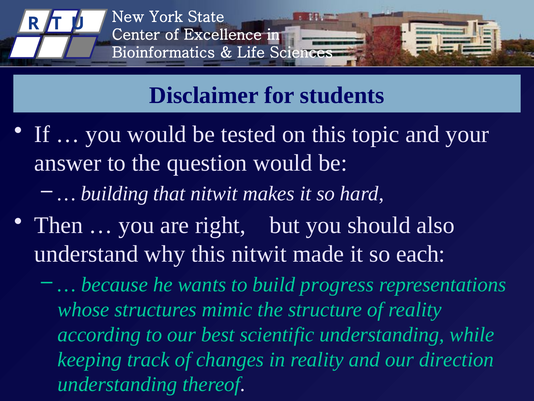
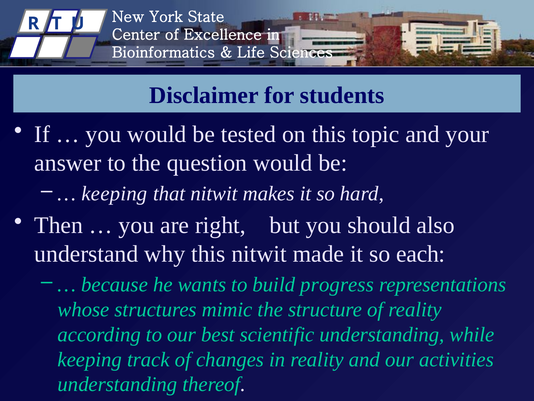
building at (115, 193): building -> keeping
direction: direction -> activities
